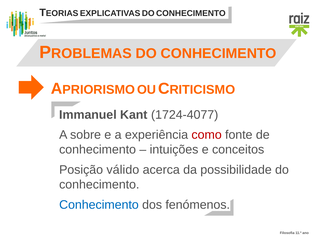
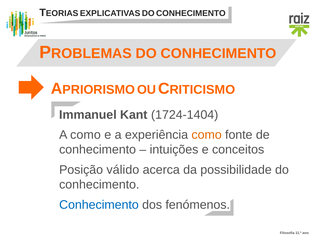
1724-4077: 1724-4077 -> 1724-1404
A sobre: sobre -> como
como at (207, 135) colour: red -> orange
